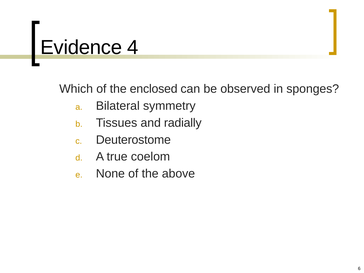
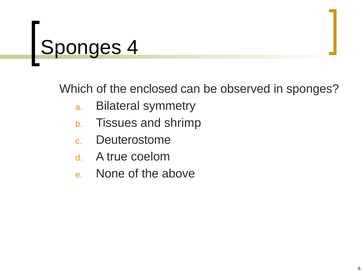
Evidence at (81, 48): Evidence -> Sponges
radially: radially -> shrimp
